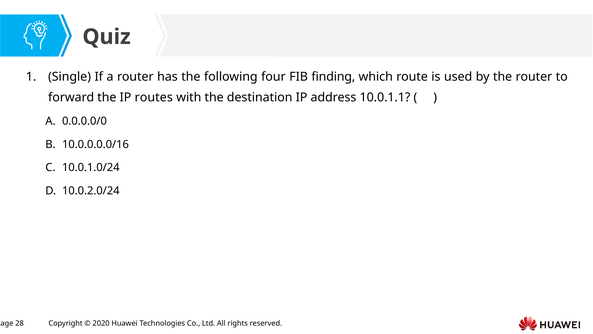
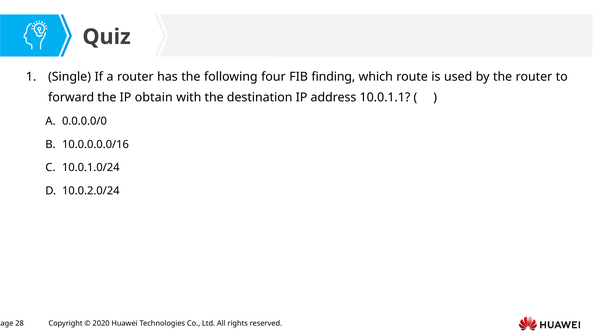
routes: routes -> obtain
